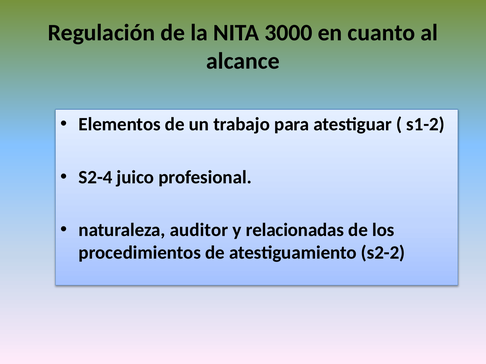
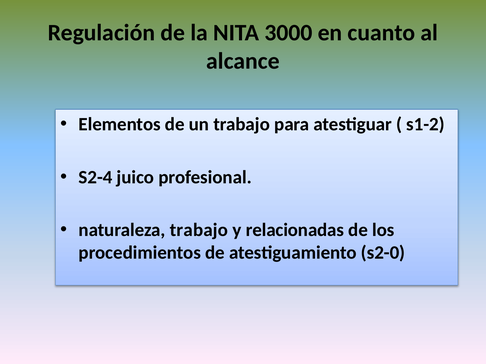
naturaleza auditor: auditor -> trabajo
s2-2: s2-2 -> s2-0
